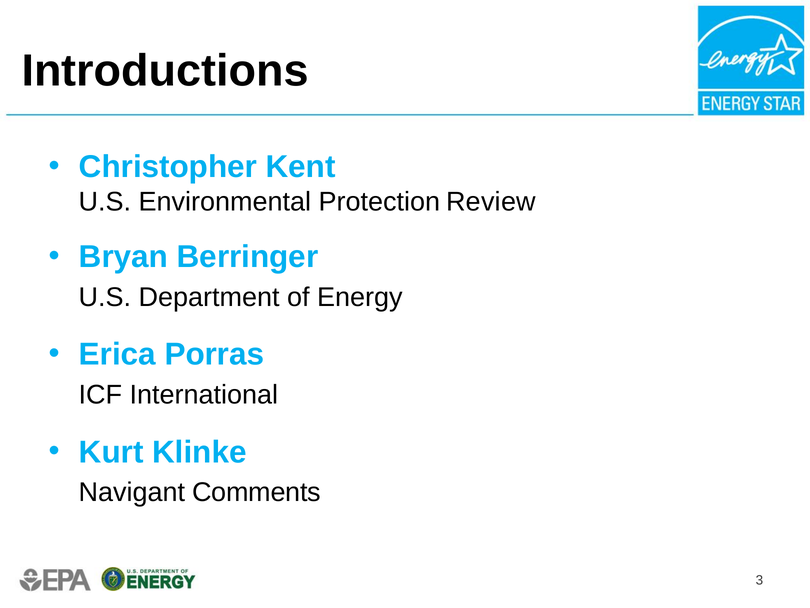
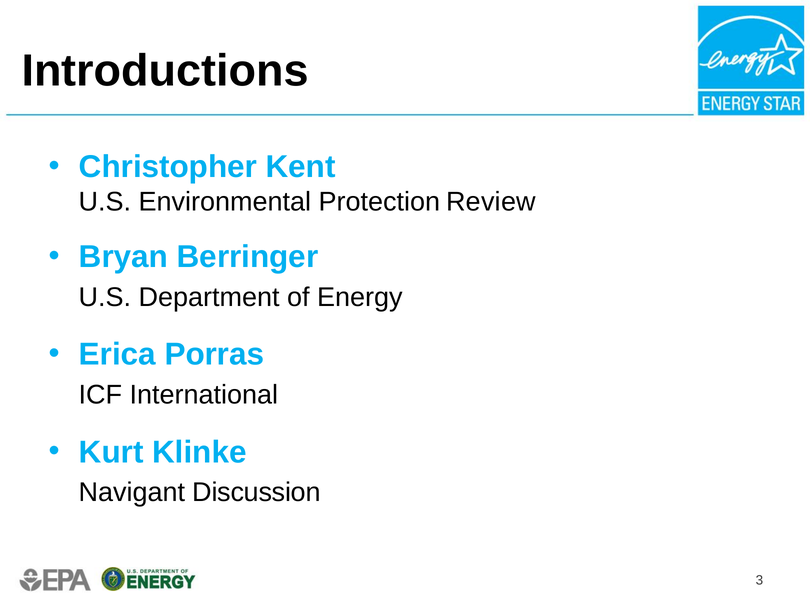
Comments: Comments -> Discussion
